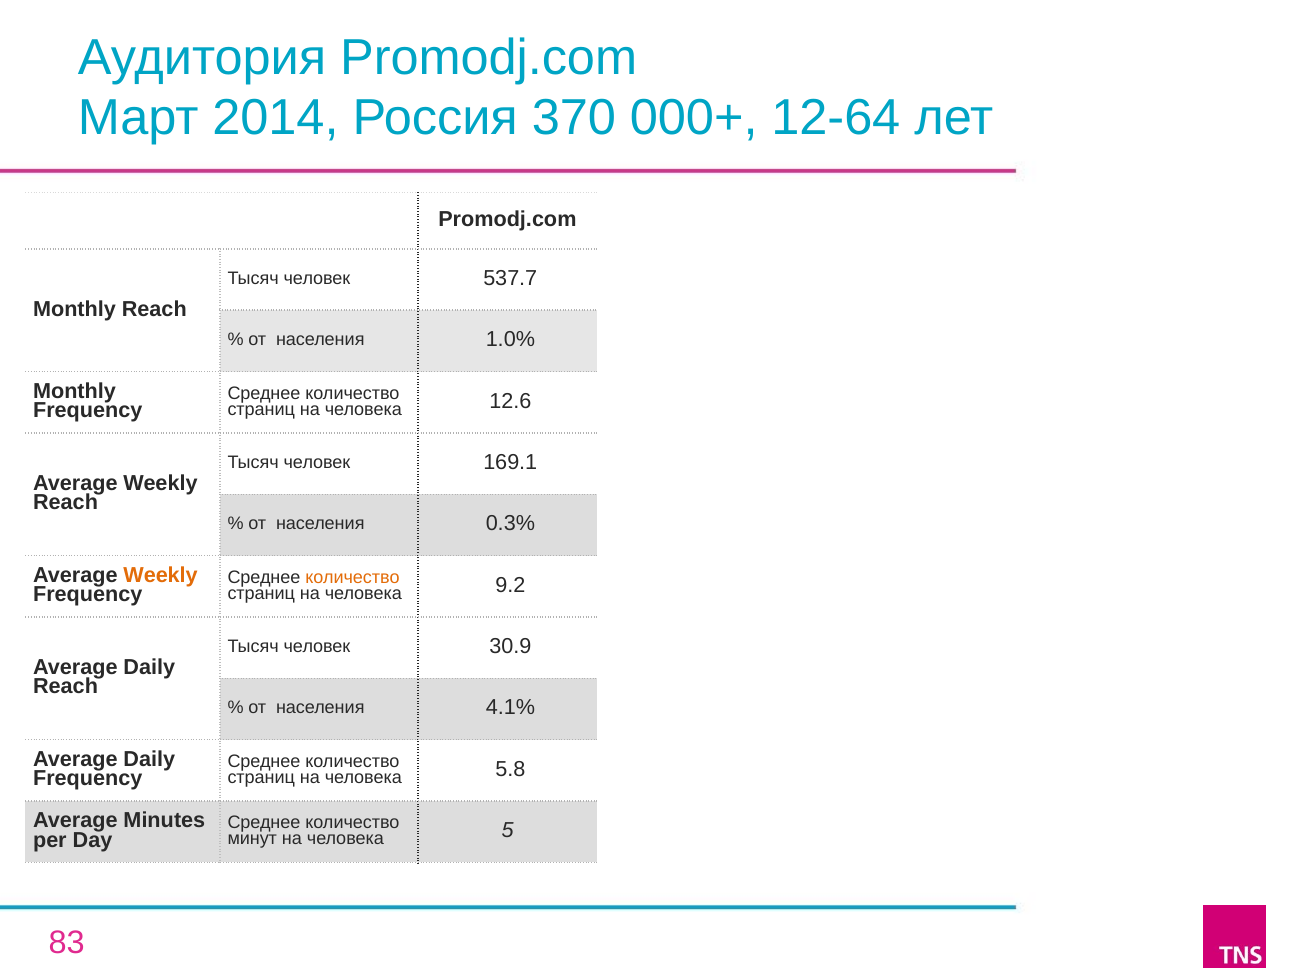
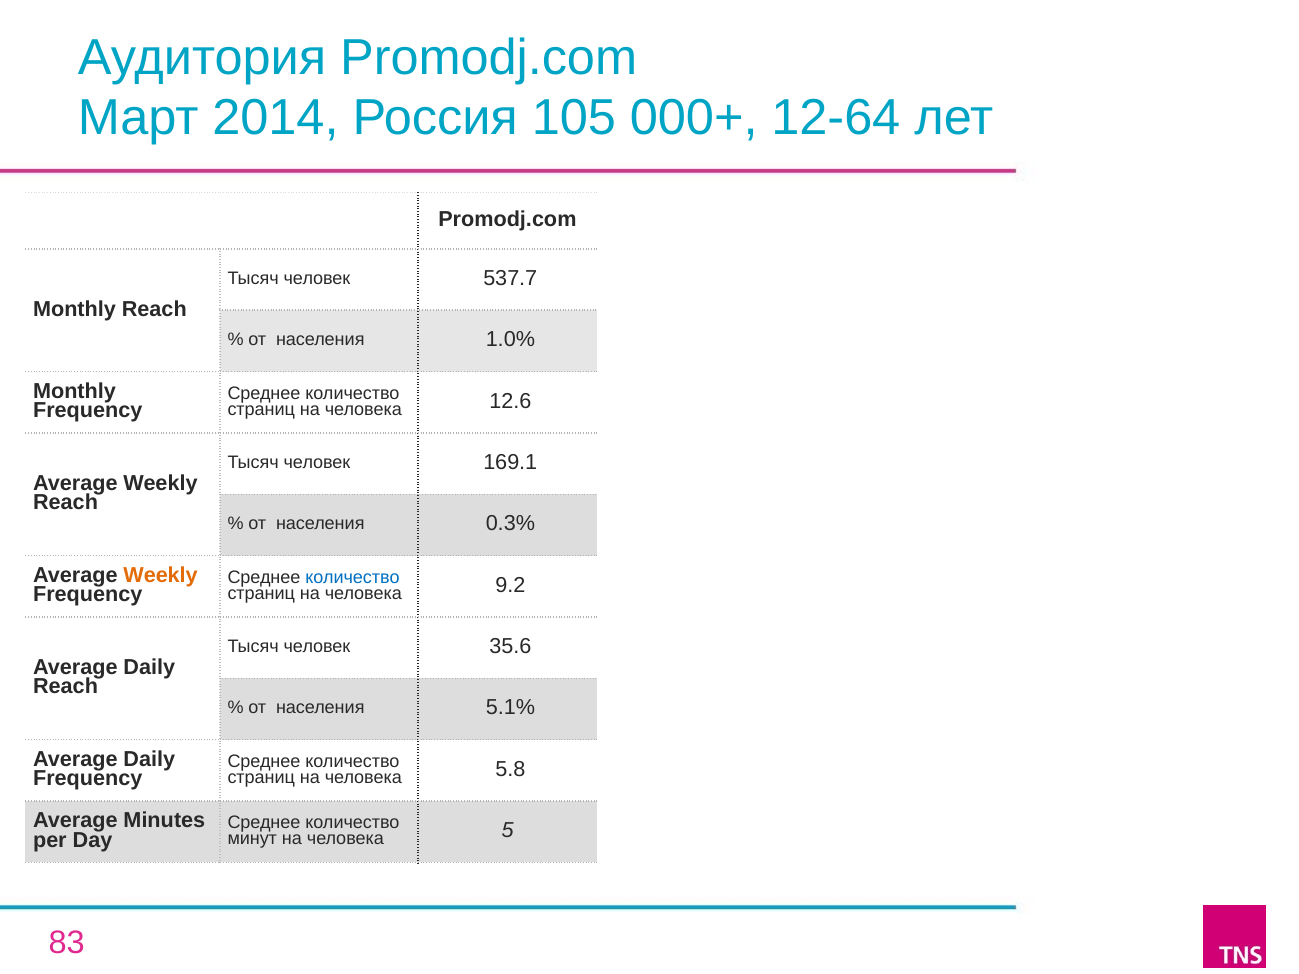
370: 370 -> 105
количество at (353, 577) colour: orange -> blue
30.9: 30.9 -> 35.6
4.1%: 4.1% -> 5.1%
